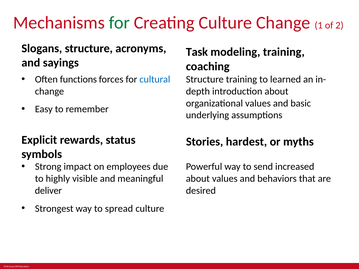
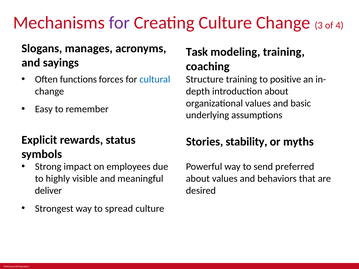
for at (119, 23) colour: green -> purple
1: 1 -> 3
2: 2 -> 4
Slogans structure: structure -> manages
learned: learned -> positive
hardest: hardest -> stability
increased: increased -> preferred
